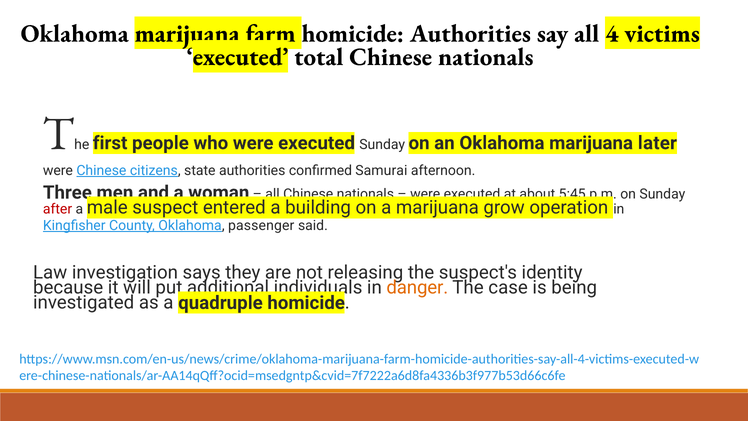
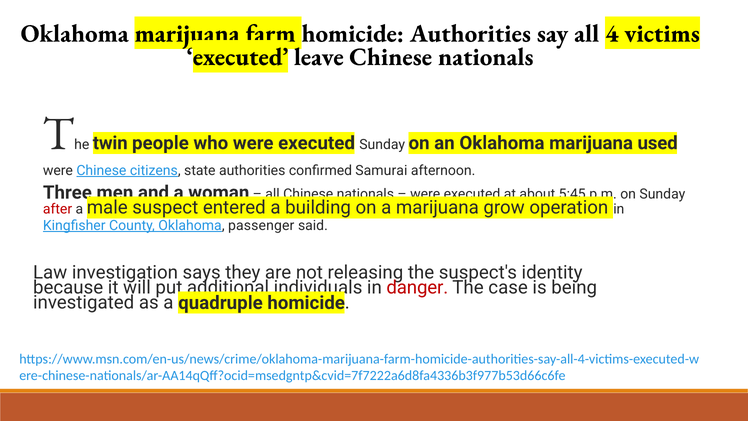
total: total -> leave
first: first -> twin
later: later -> used
danger colour: orange -> red
